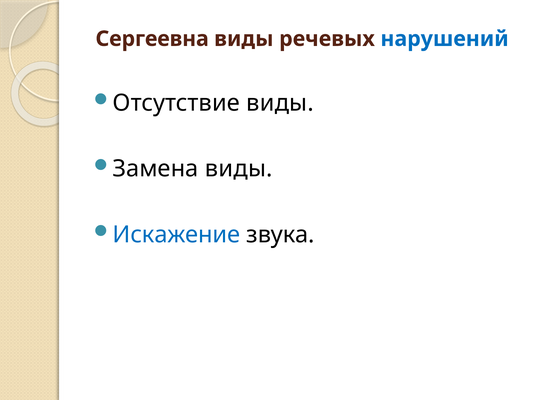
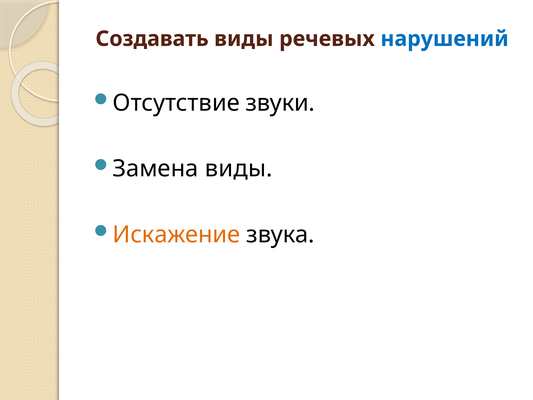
Сергеевна: Сергеевна -> Создавать
Отсутствие виды: виды -> звуки
Искажение colour: blue -> orange
